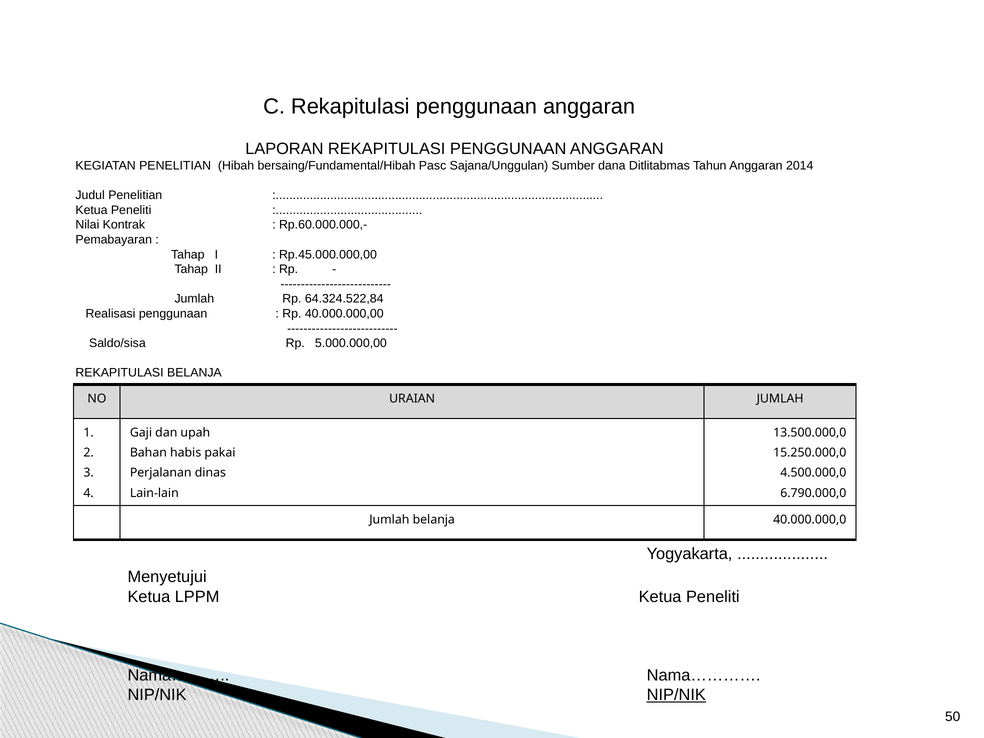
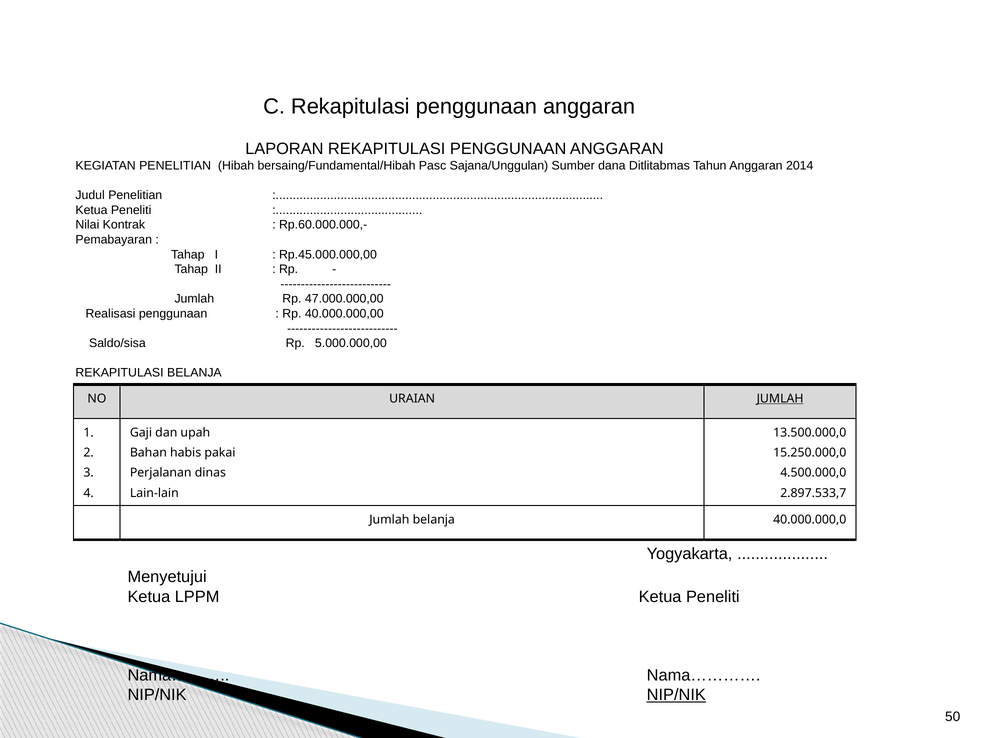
64.324.522,84: 64.324.522,84 -> 47.000.000,00
JUMLAH at (780, 398) underline: none -> present
6.790.000,0: 6.790.000,0 -> 2.897.533,7
